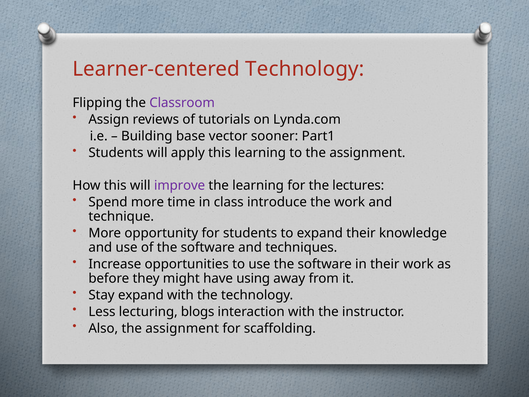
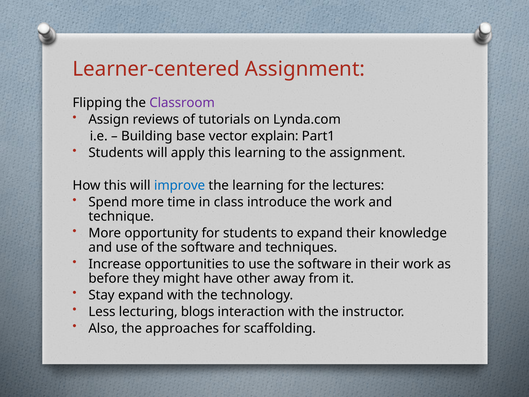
Learner-centered Technology: Technology -> Assignment
sooner: sooner -> explain
improve colour: purple -> blue
using: using -> other
Also the assignment: assignment -> approaches
